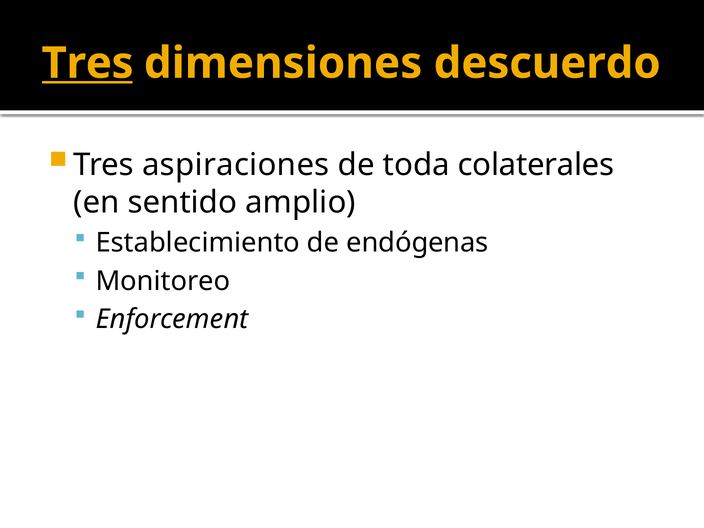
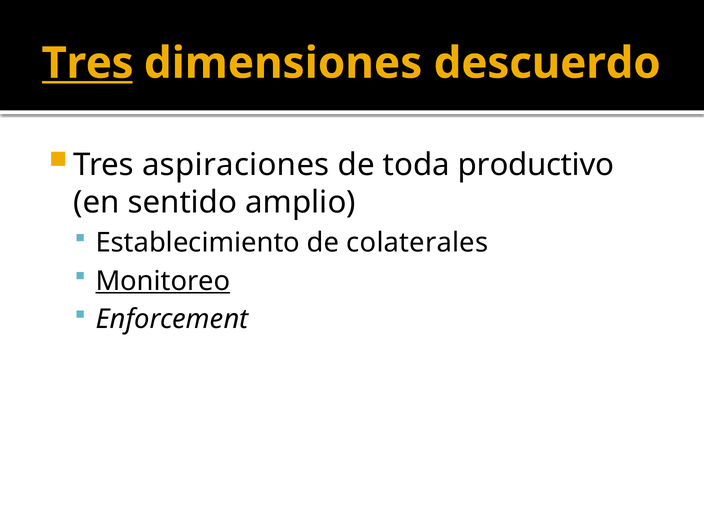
colaterales: colaterales -> productivo
endógenas: endógenas -> colaterales
Monitoreo underline: none -> present
